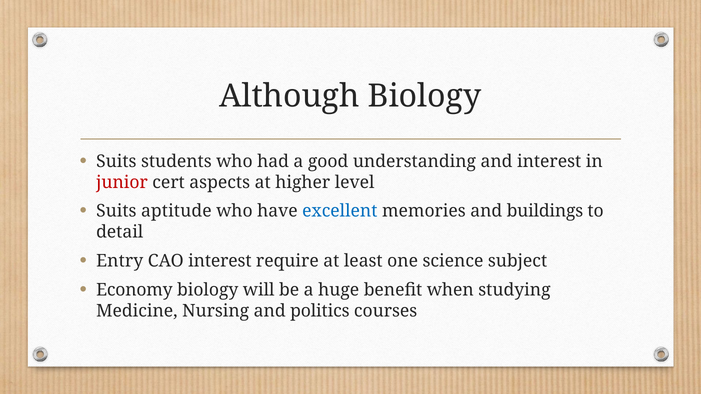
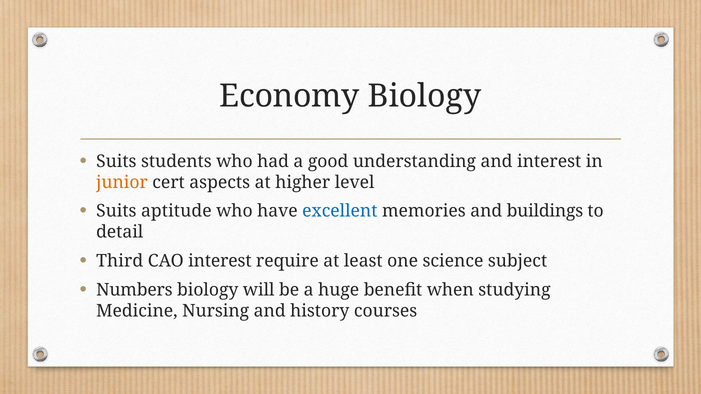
Although: Although -> Economy
junior colour: red -> orange
Entry: Entry -> Third
Economy: Economy -> Numbers
politics: politics -> history
